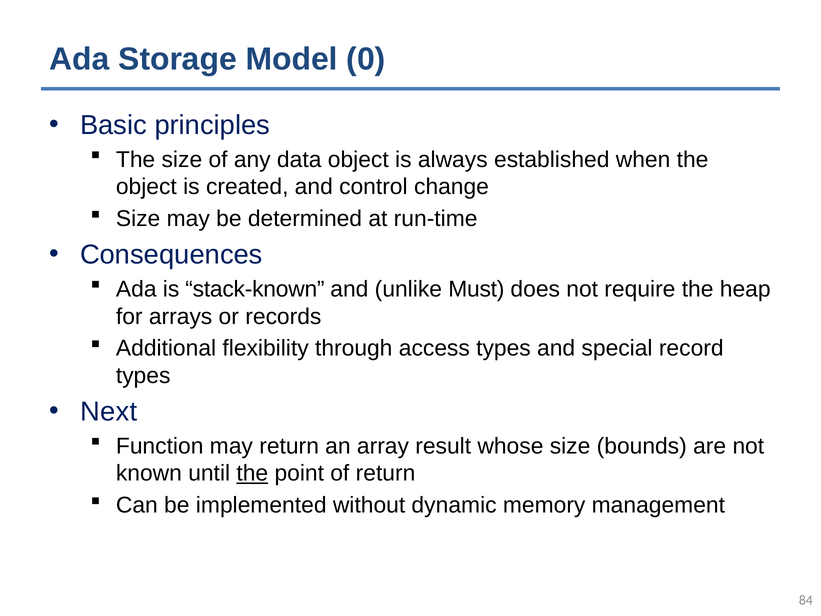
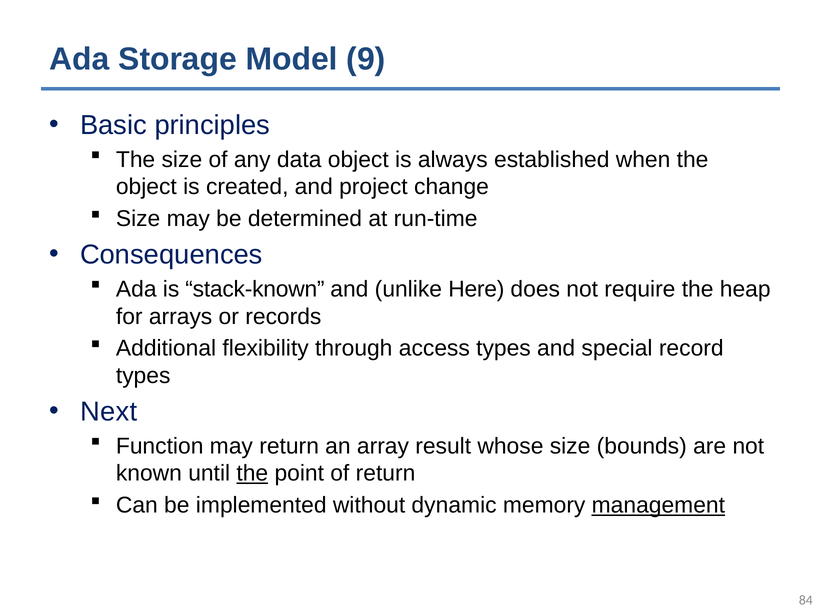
0: 0 -> 9
control: control -> project
Must: Must -> Here
management underline: none -> present
